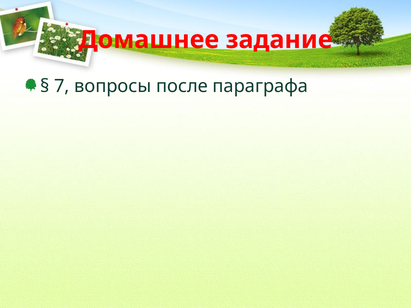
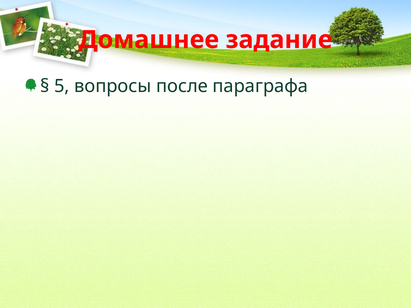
7: 7 -> 5
